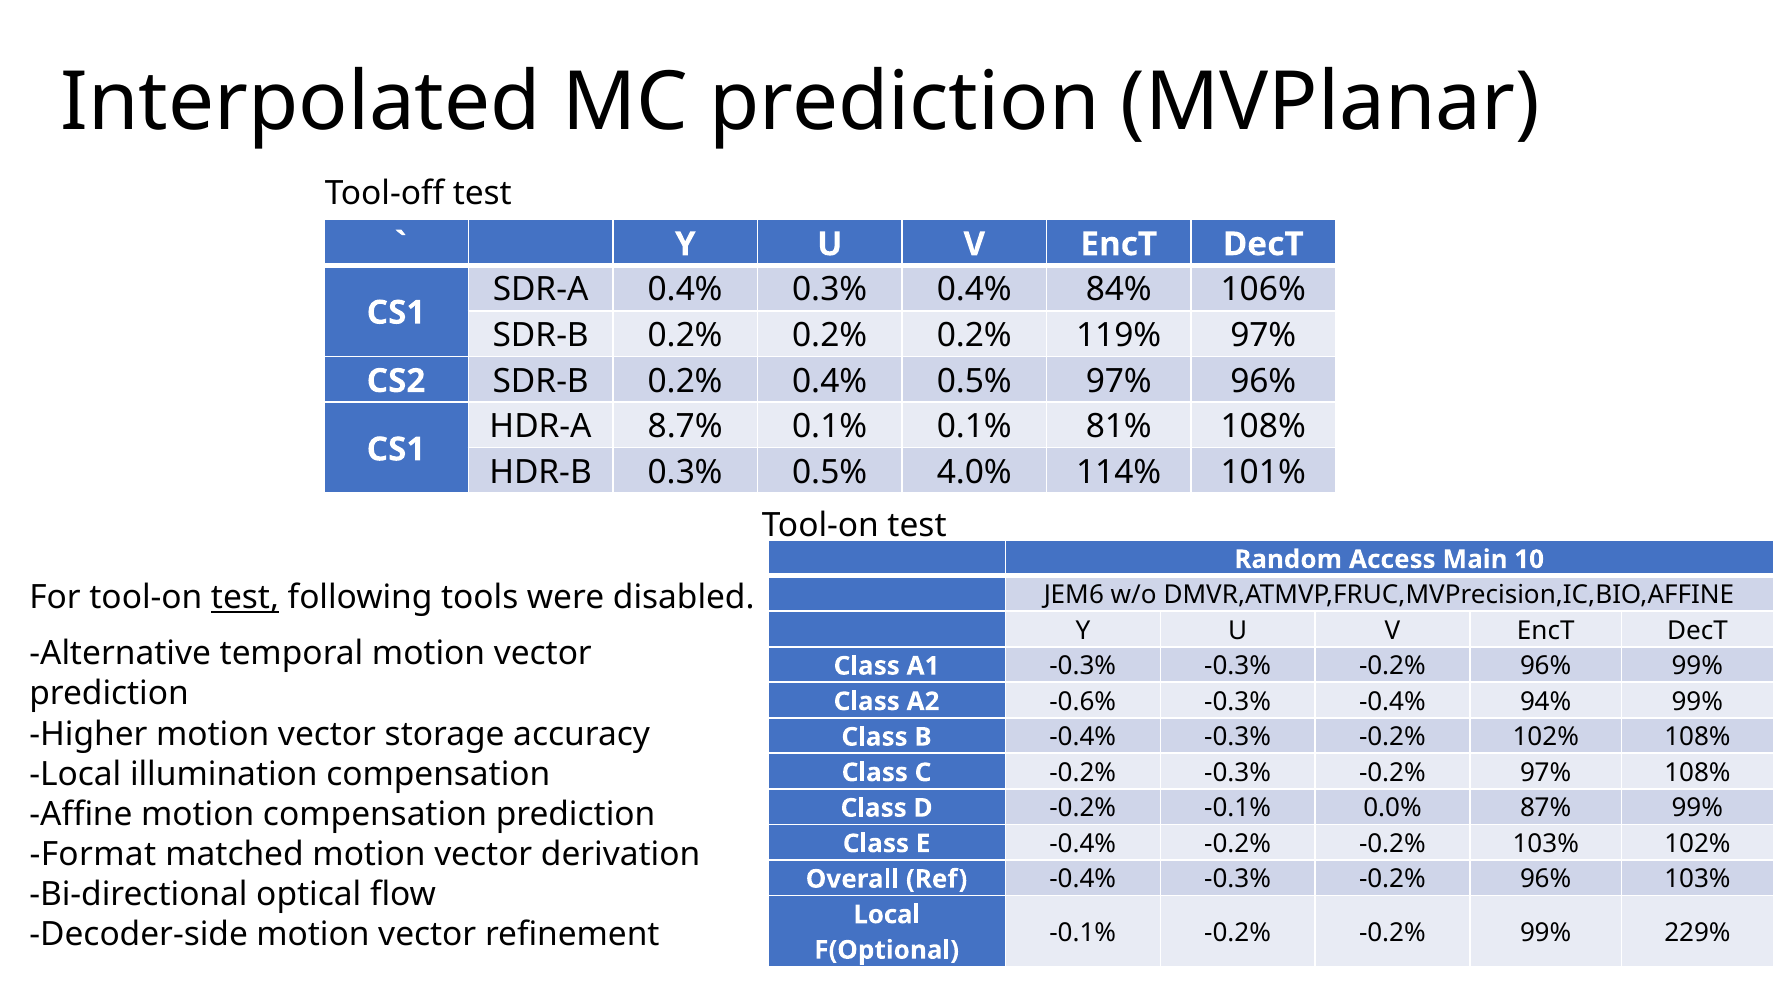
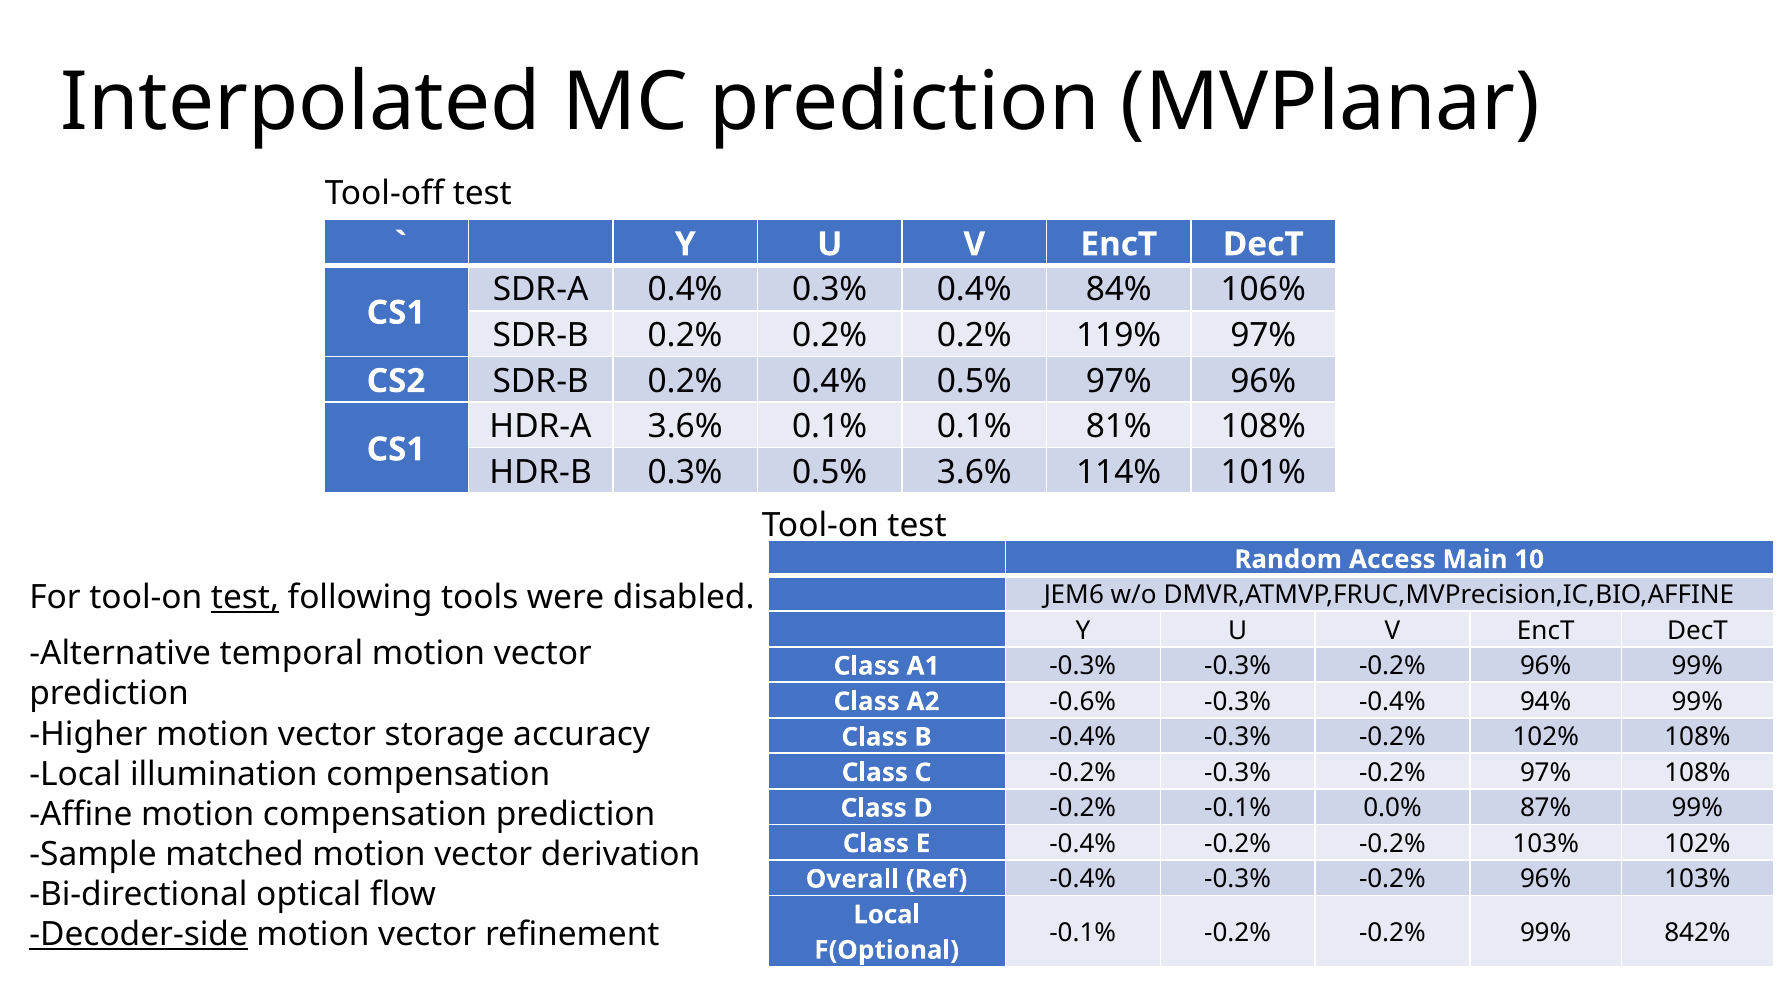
HDR-A 8.7%: 8.7% -> 3.6%
0.5% 4.0%: 4.0% -> 3.6%
Format: Format -> Sample
229%: 229% -> 842%
Decoder-side underline: none -> present
